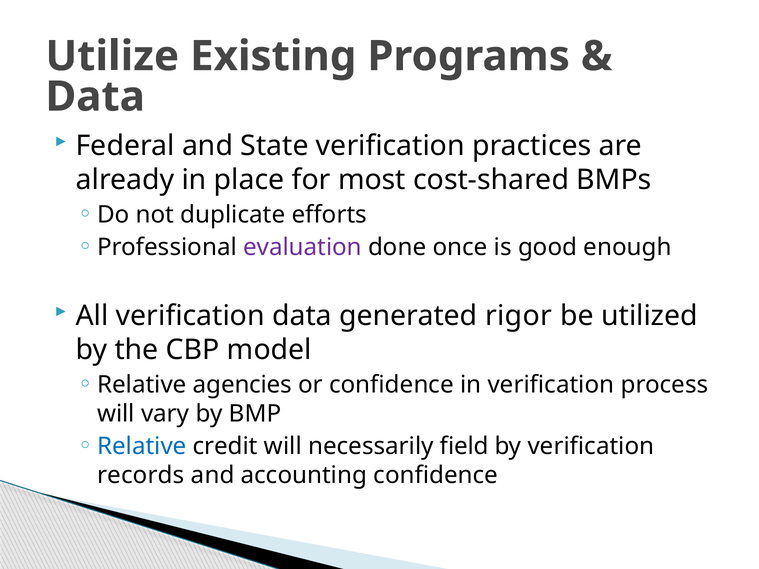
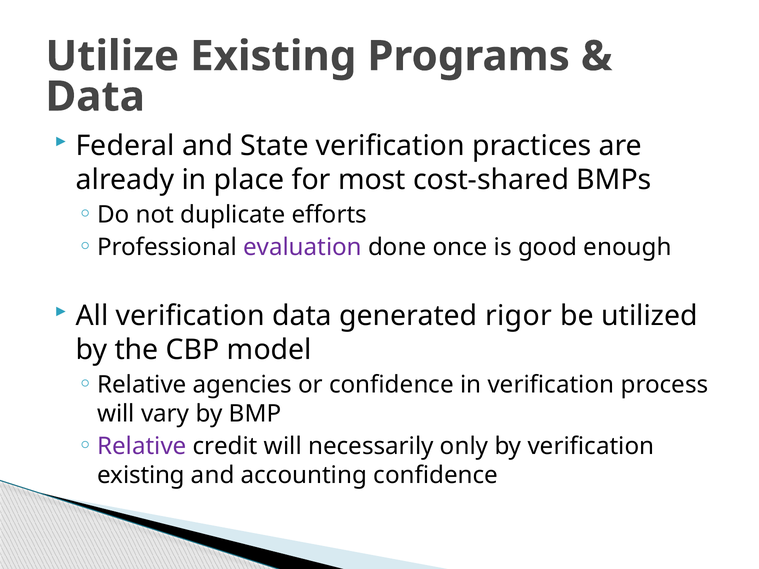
Relative at (142, 446) colour: blue -> purple
field: field -> only
records at (141, 475): records -> existing
